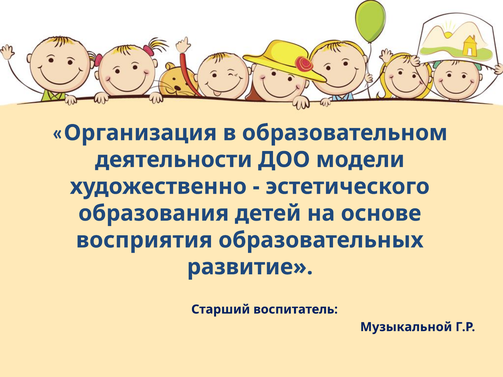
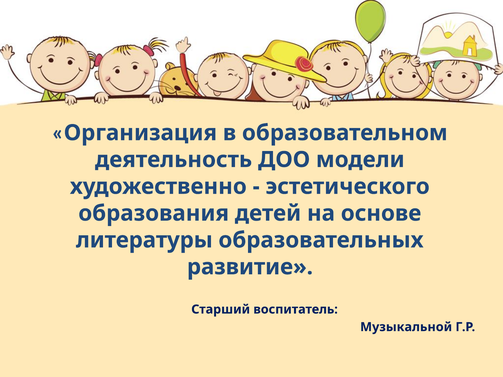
деятельности: деятельности -> деятельность
восприятия: восприятия -> литературы
